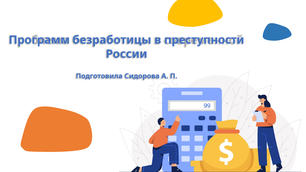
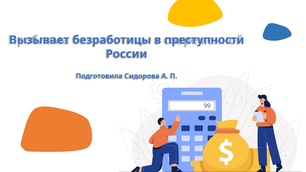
Программ: Программ -> Вызывает
